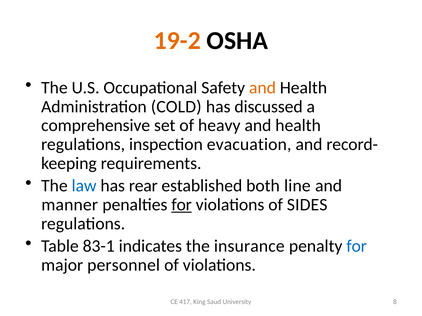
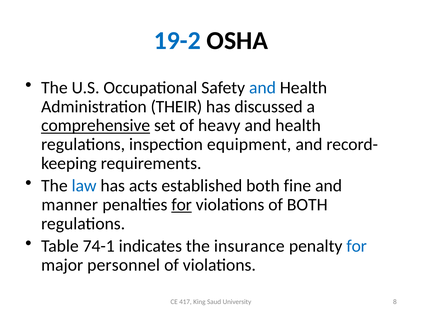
19-2 colour: orange -> blue
and at (262, 88) colour: orange -> blue
COLD: COLD -> THEIR
comprehensive underline: none -> present
evacuation: evacuation -> equipment
rear: rear -> acts
line: line -> fine
of SIDES: SIDES -> BOTH
83-1: 83-1 -> 74-1
